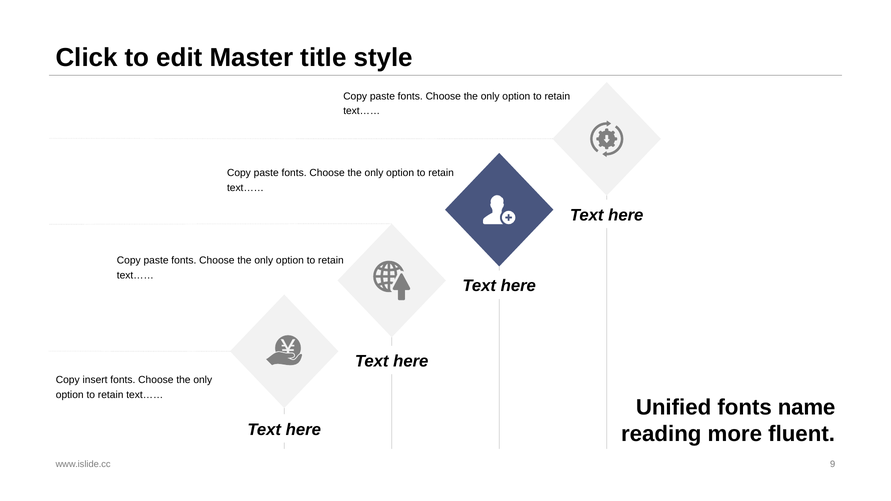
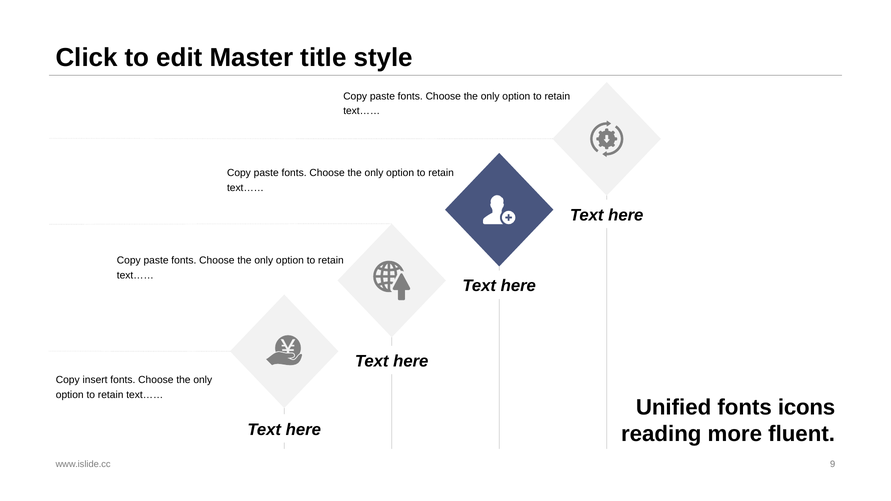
name: name -> icons
